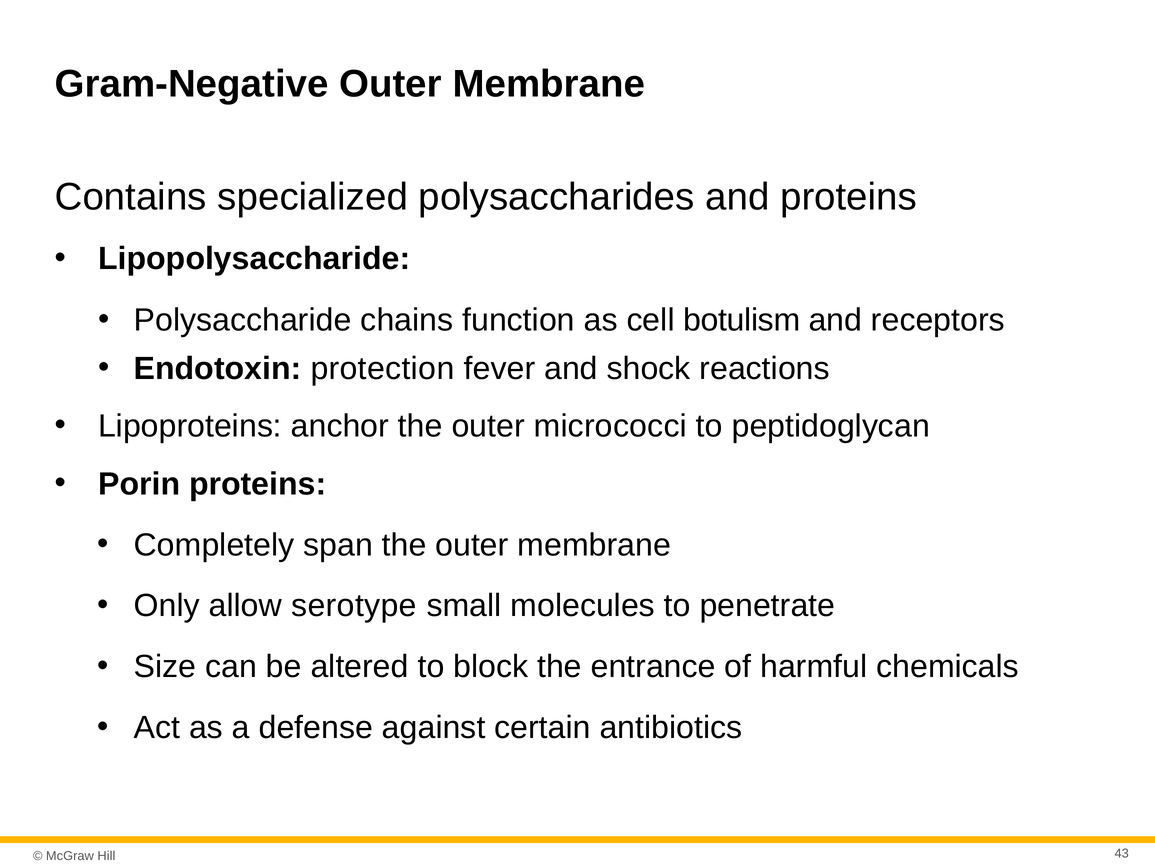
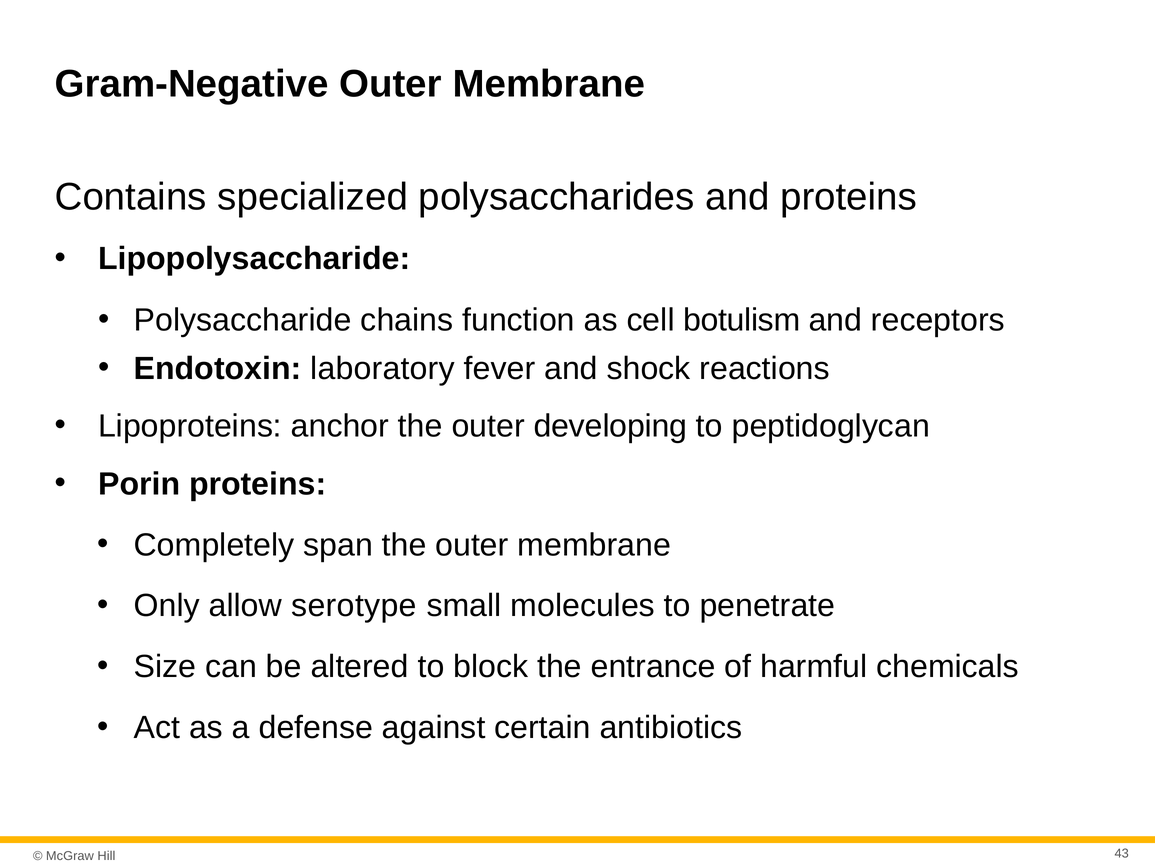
protection: protection -> laboratory
micrococci: micrococci -> developing
